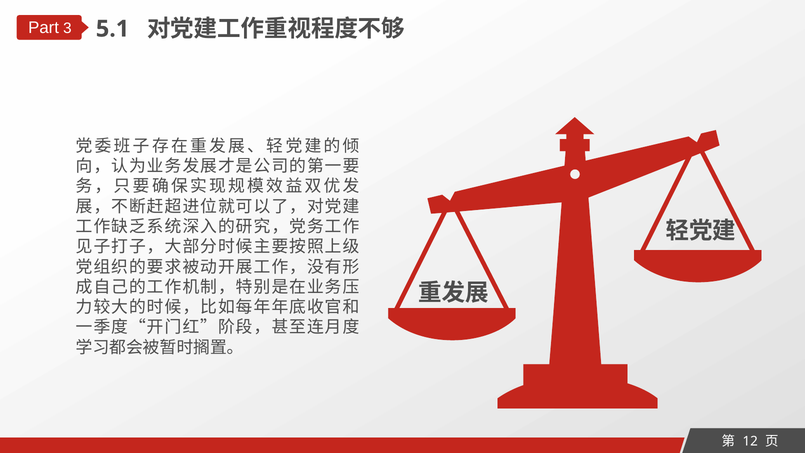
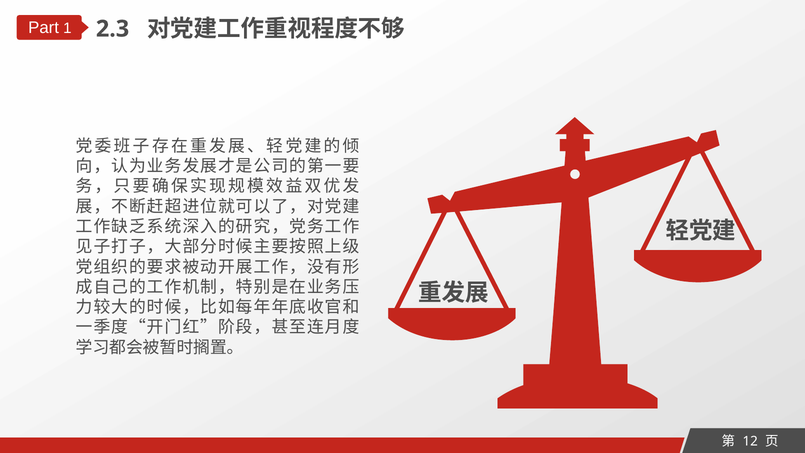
3: 3 -> 1
5.1: 5.1 -> 2.3
